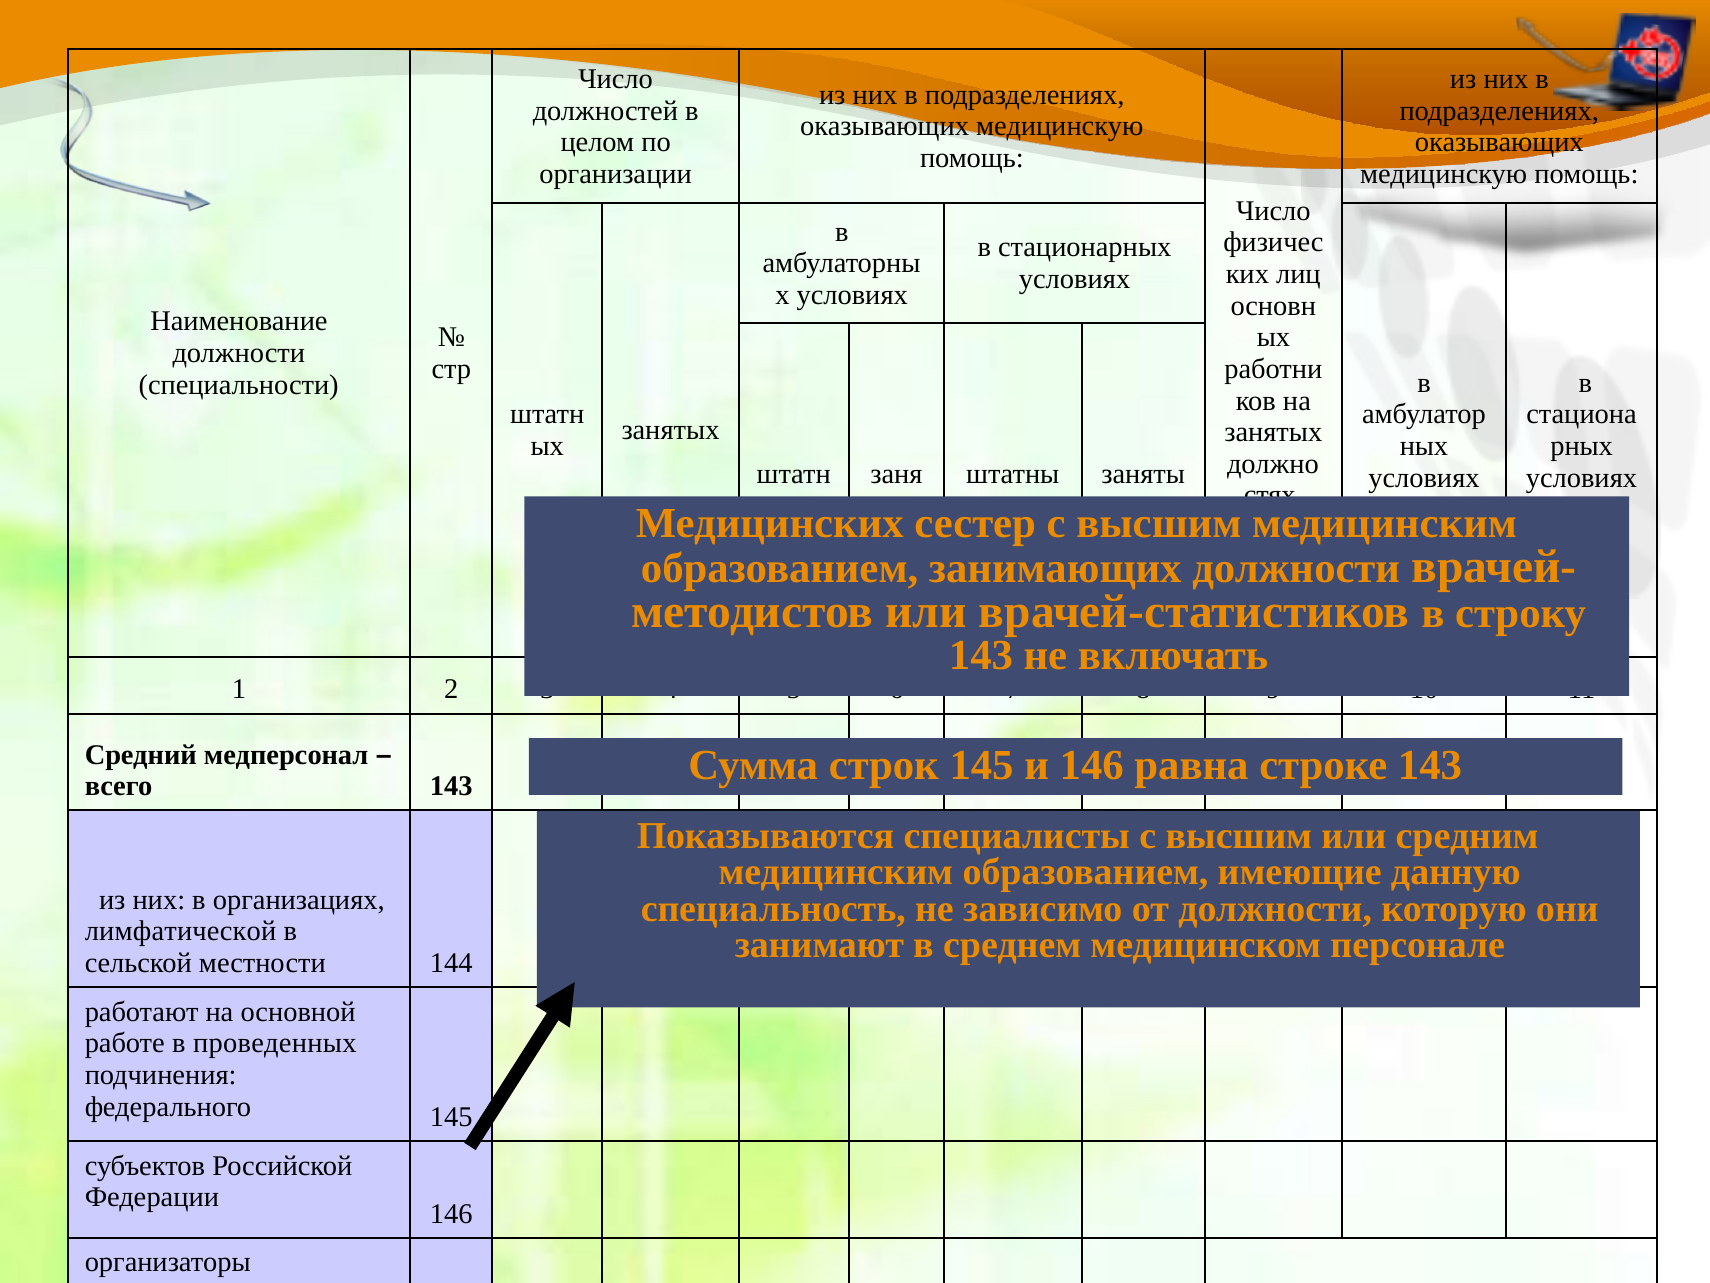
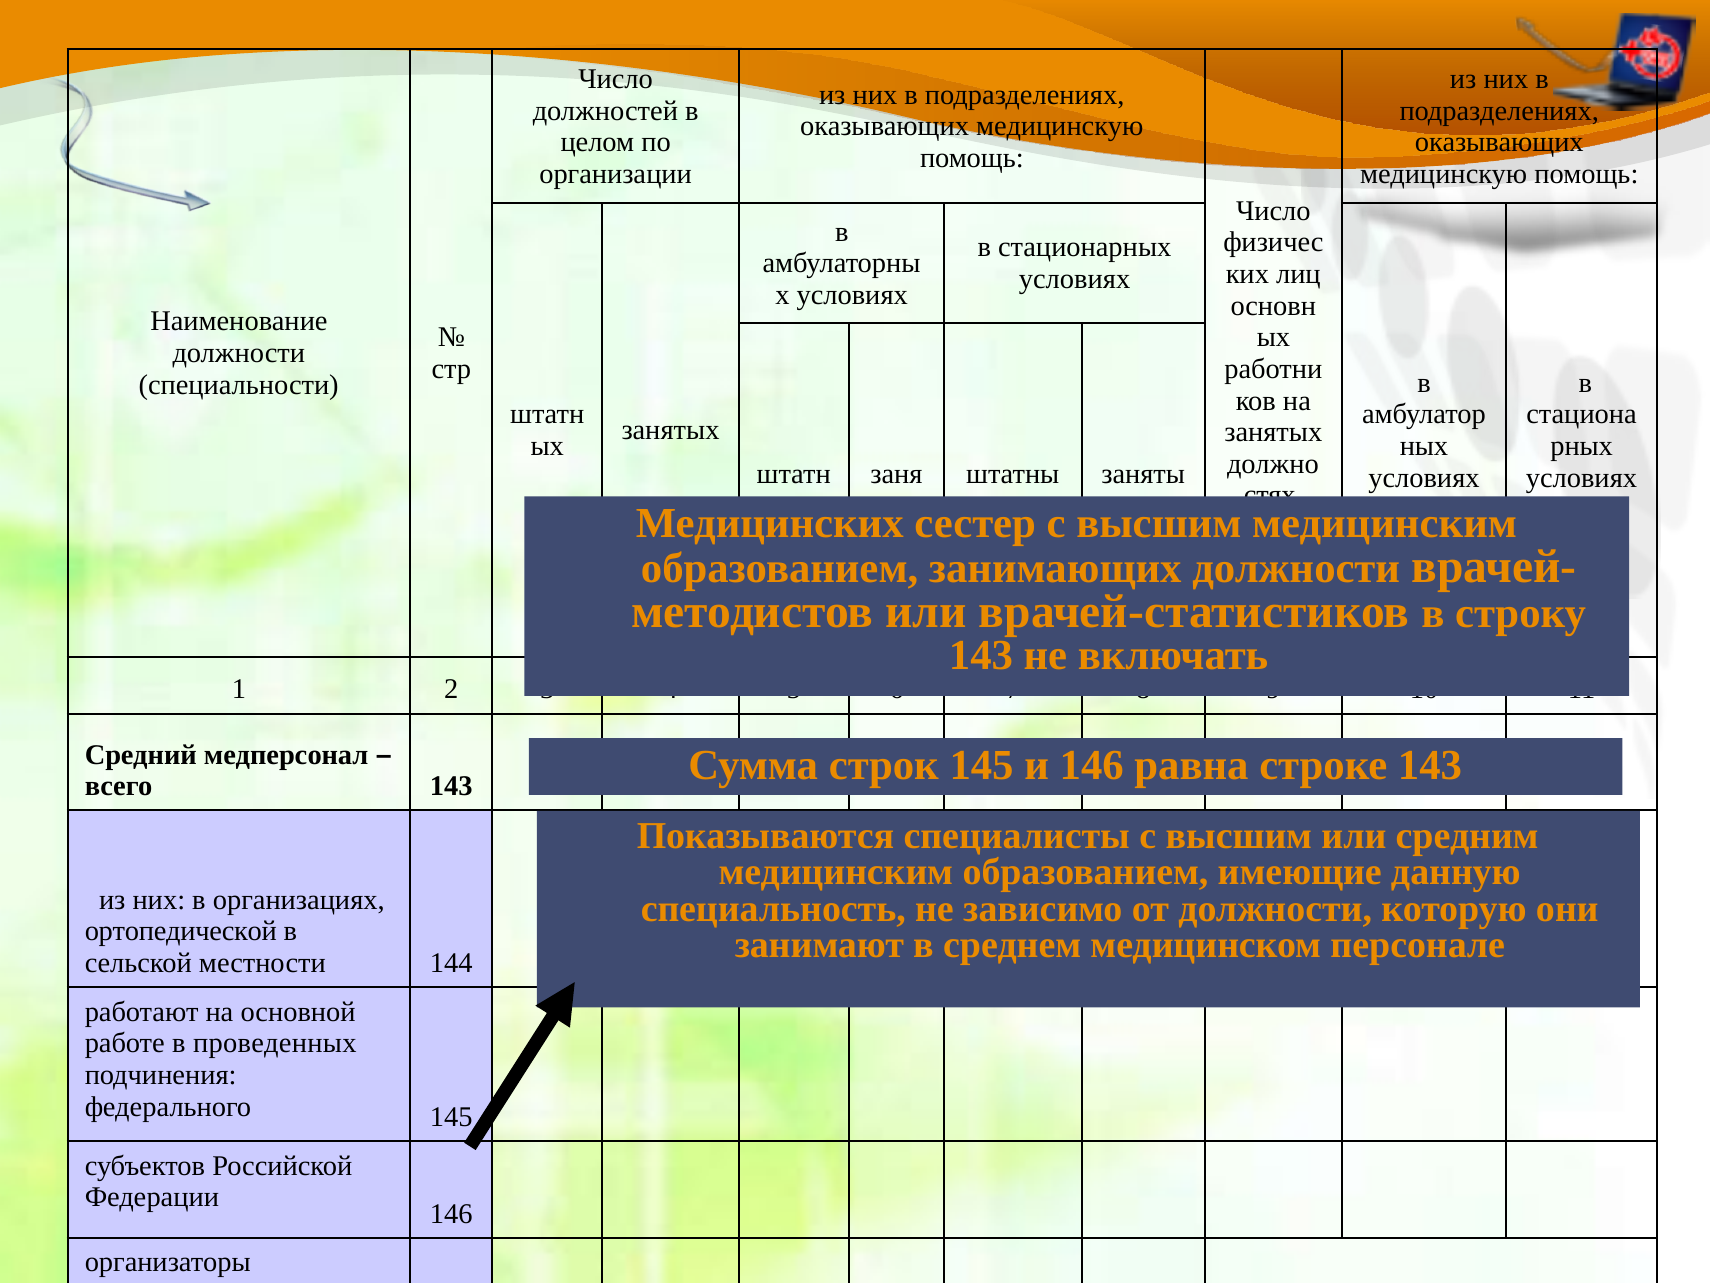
лимфатической: лимфатической -> ортопедической
